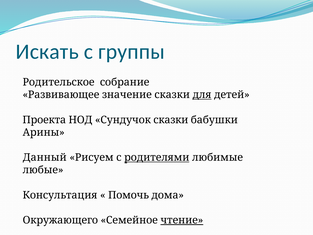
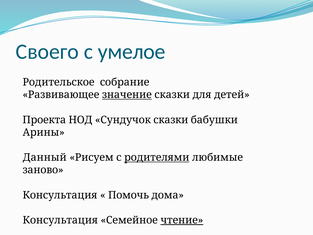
Искать: Искать -> Своего
группы: группы -> умелое
значение underline: none -> present
для underline: present -> none
любые: любые -> заново
Окружающего at (60, 220): Окружающего -> Консультация
